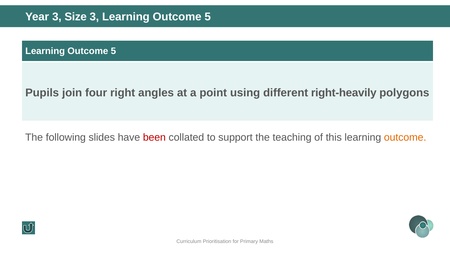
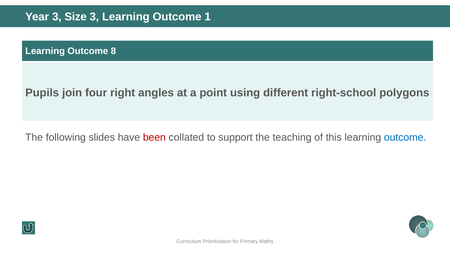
3 Learning Outcome 5: 5 -> 1
5 at (113, 51): 5 -> 8
right-heavily: right-heavily -> right-school
outcome at (405, 138) colour: orange -> blue
